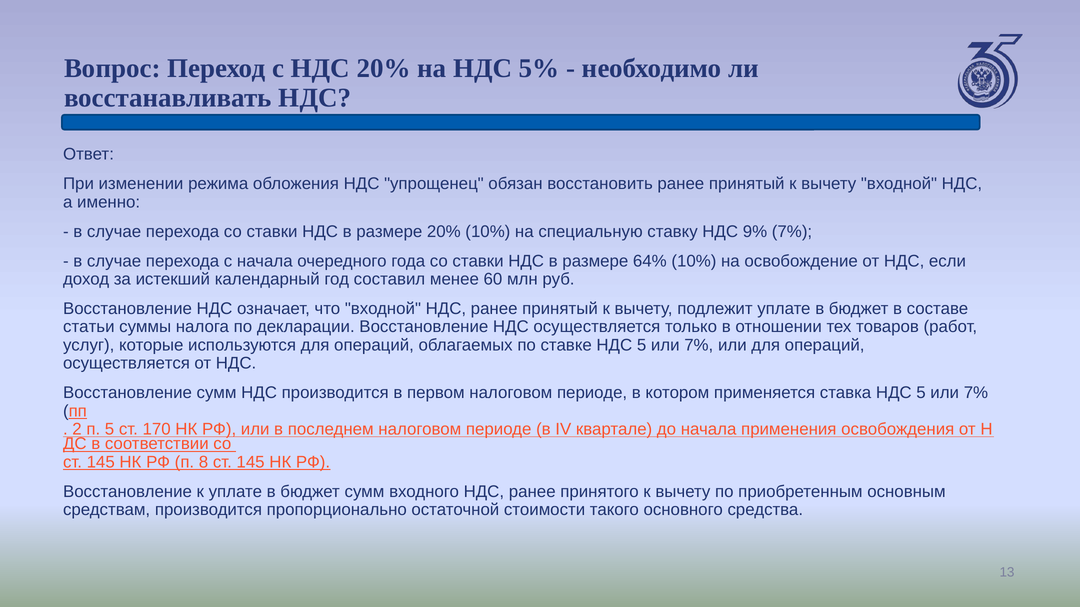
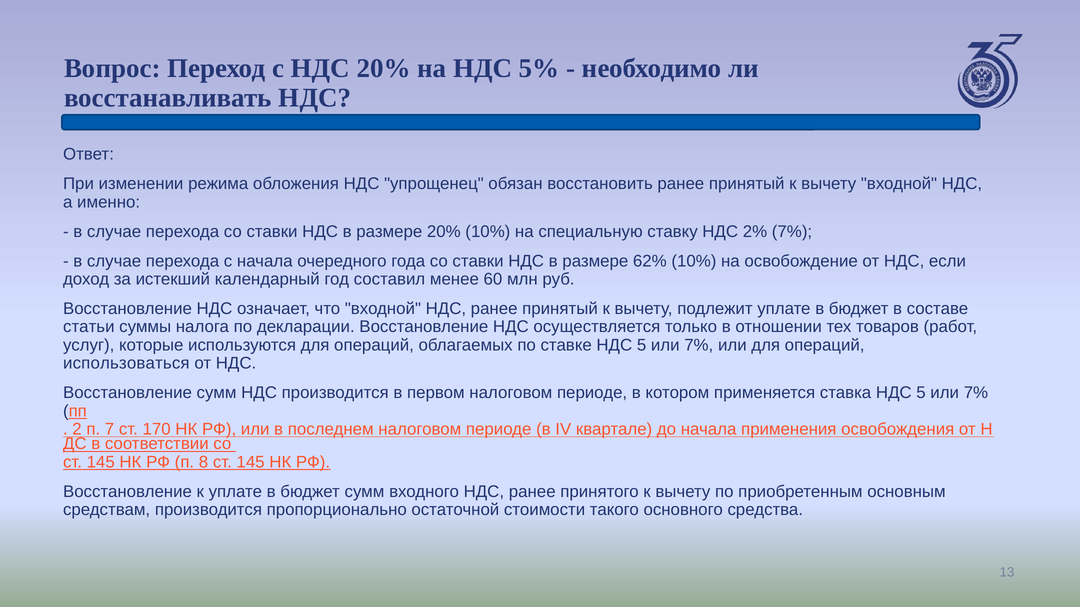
9%: 9% -> 2%
64%: 64% -> 62%
осуществляется at (126, 364): осуществляется -> использоваться
п 5: 5 -> 7
